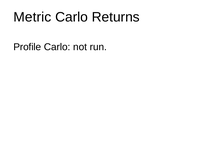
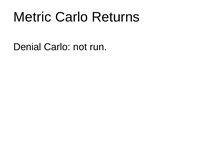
Profile: Profile -> Denial
